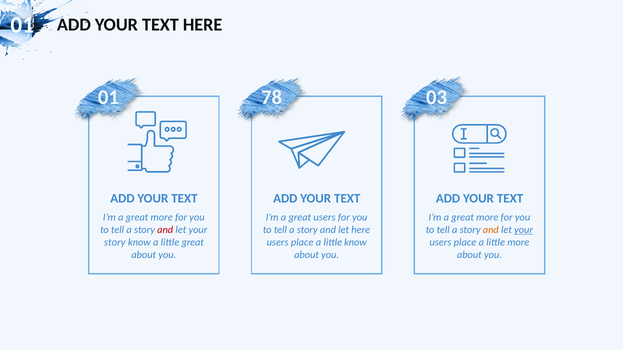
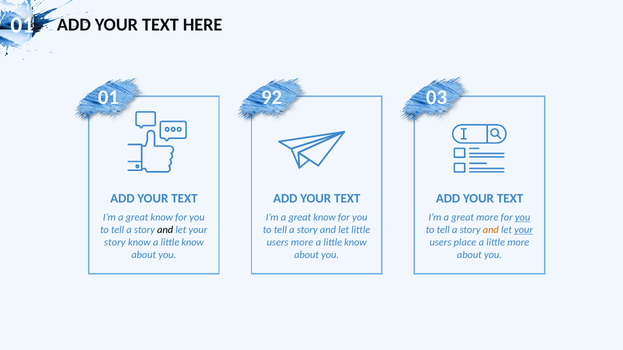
78: 78 -> 92
more at (162, 218): more -> know
users at (324, 218): users -> know
you at (523, 218) underline: none -> present
and at (165, 230) colour: red -> black
let here: here -> little
know a little great: great -> know
place at (302, 243): place -> more
